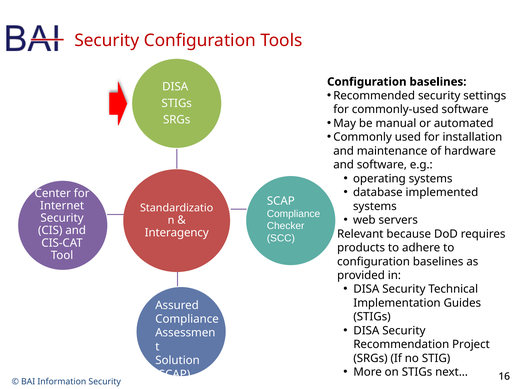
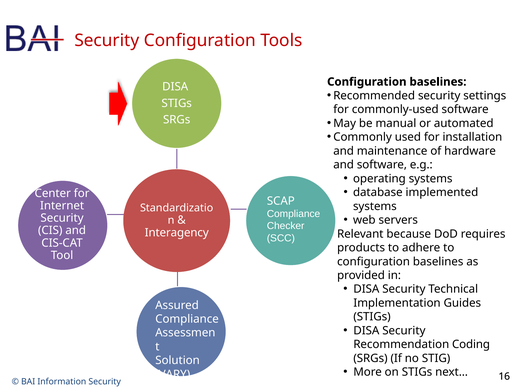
Project: Project -> Coding
SCAP at (173, 375): SCAP -> VARY
